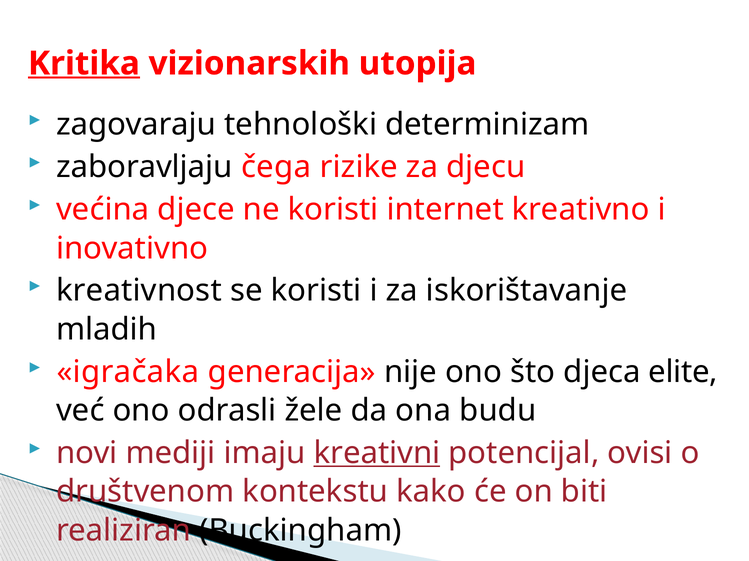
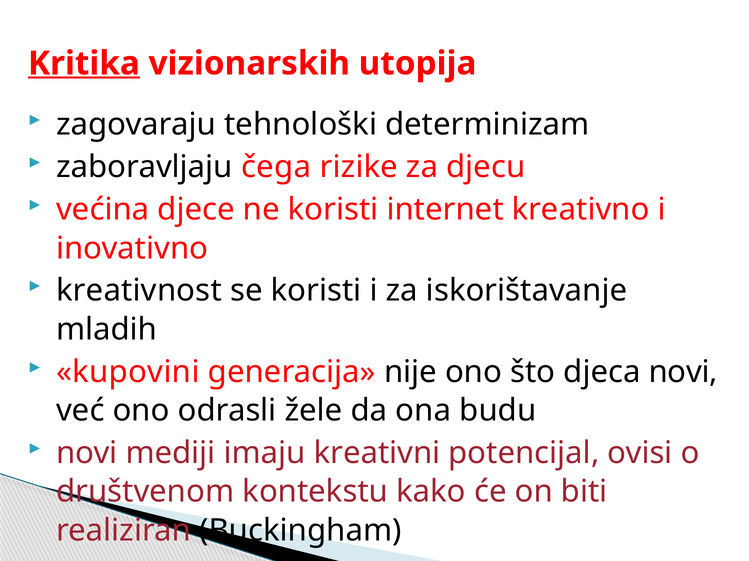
igračaka: igračaka -> kupovini
djeca elite: elite -> novi
kreativni underline: present -> none
